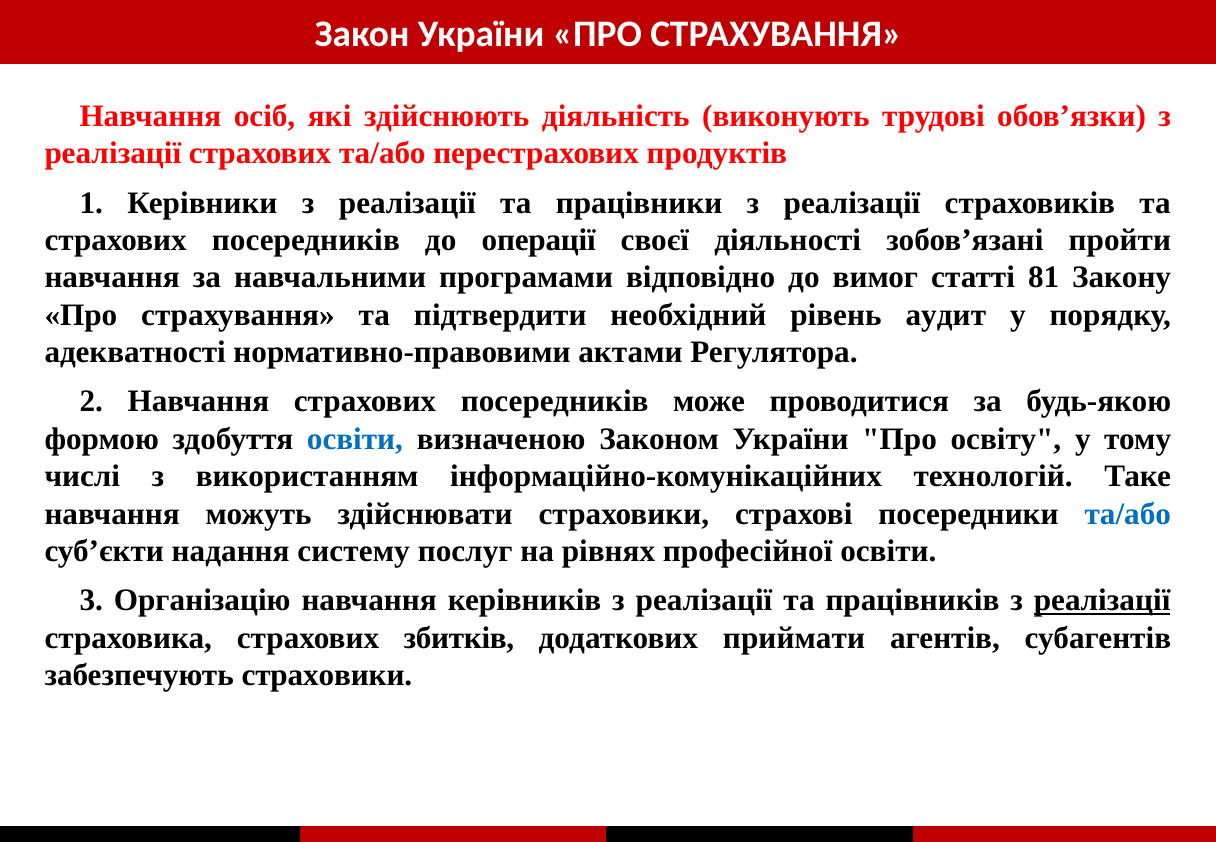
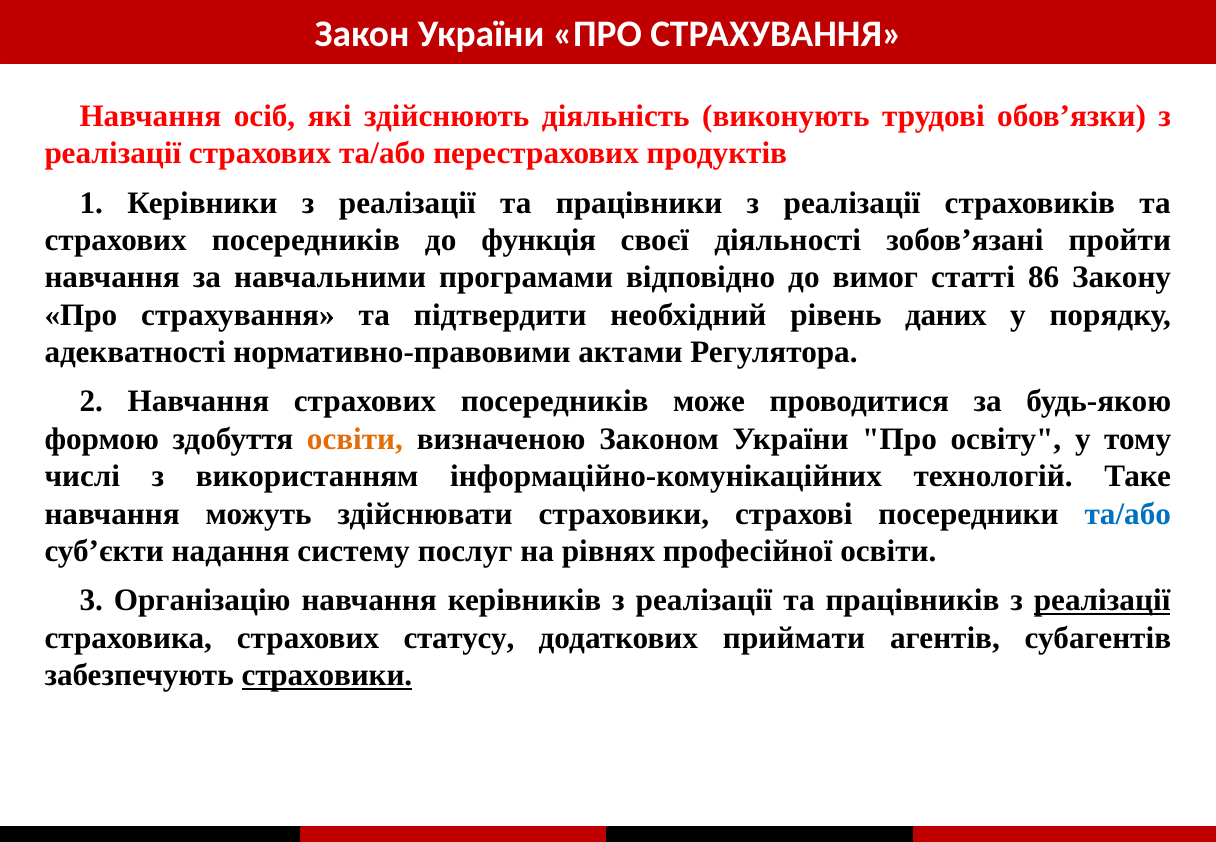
операції: операції -> функція
81: 81 -> 86
аудит: аудит -> даних
освіти at (355, 439) colour: blue -> orange
збитків: збитків -> статусу
страховики at (327, 675) underline: none -> present
